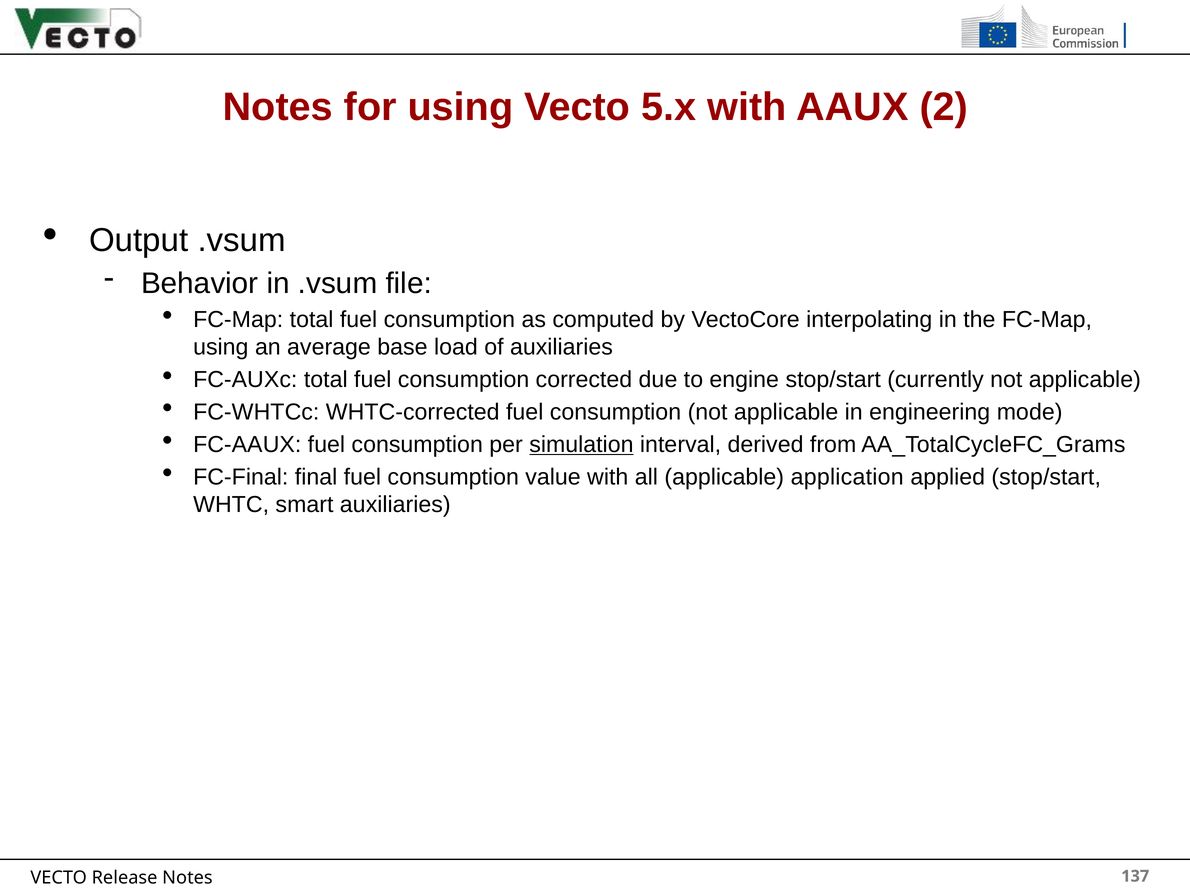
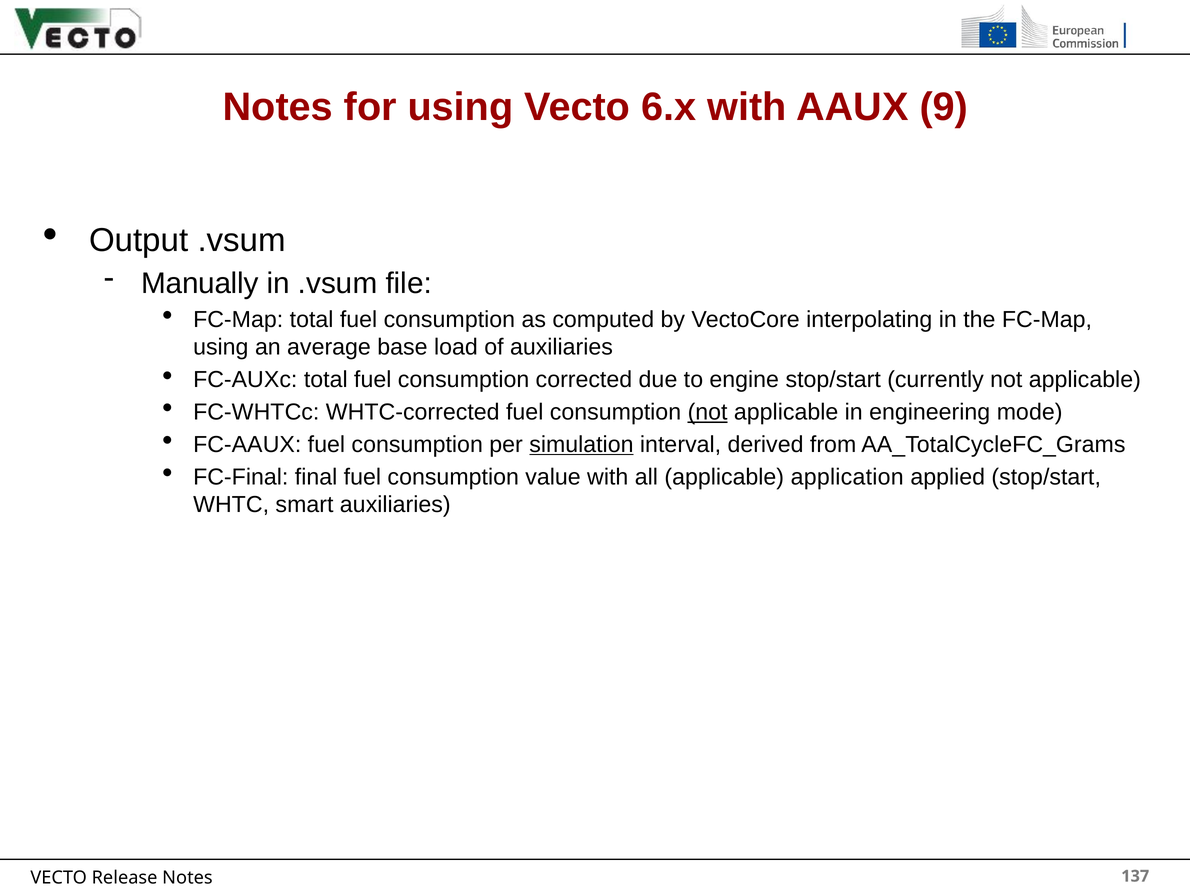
5.x: 5.x -> 6.x
2: 2 -> 9
Behavior: Behavior -> Manually
not at (708, 412) underline: none -> present
